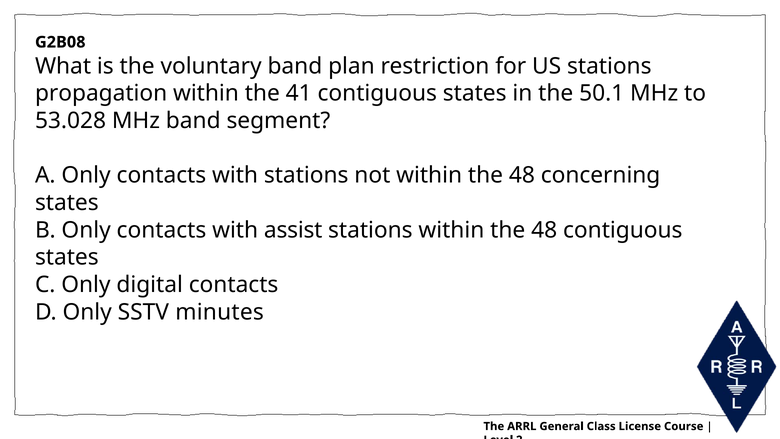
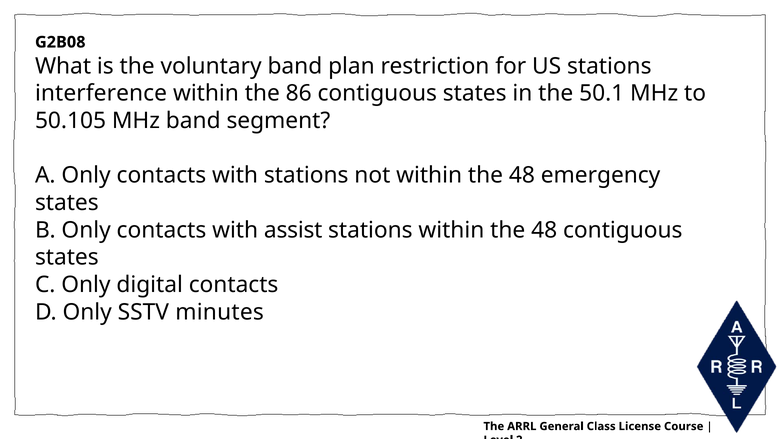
propagation: propagation -> interference
41: 41 -> 86
53.028: 53.028 -> 50.105
concerning: concerning -> emergency
